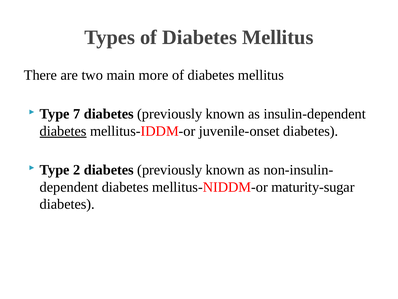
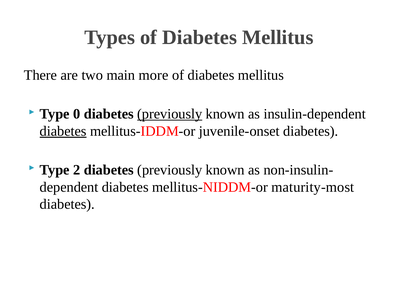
7: 7 -> 0
previously at (170, 114) underline: none -> present
maturity-sugar: maturity-sugar -> maturity-most
